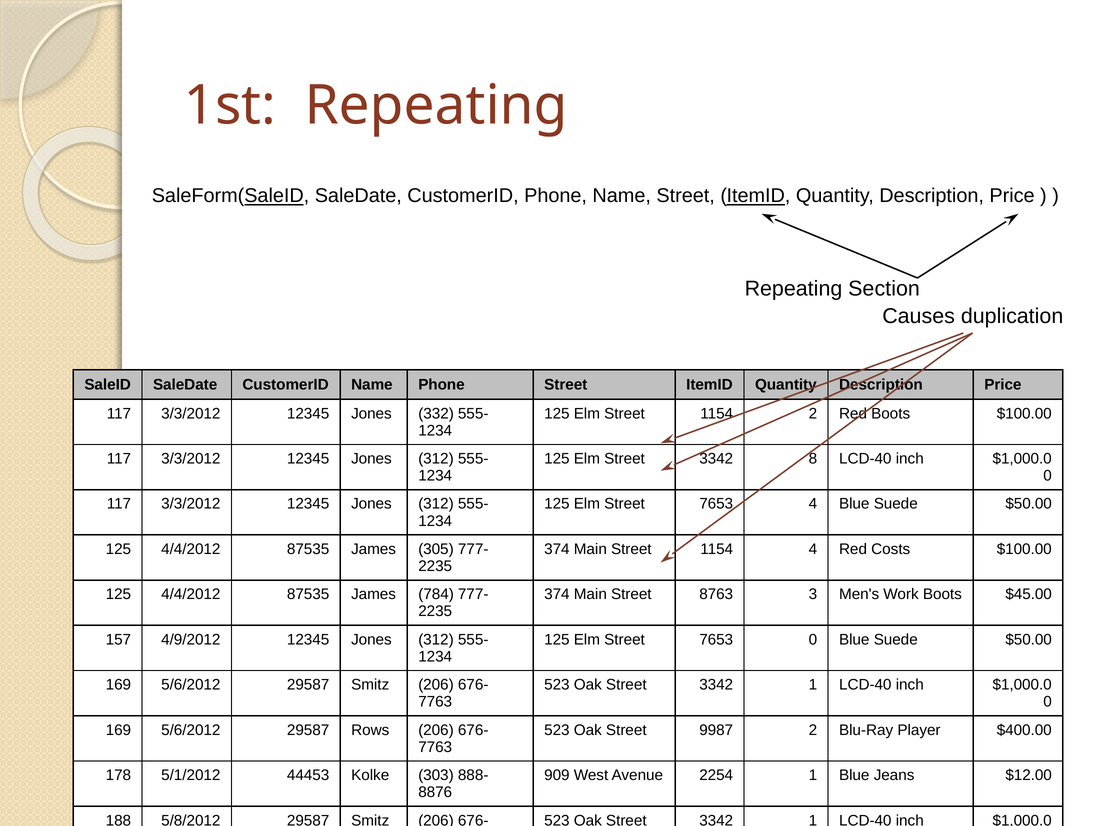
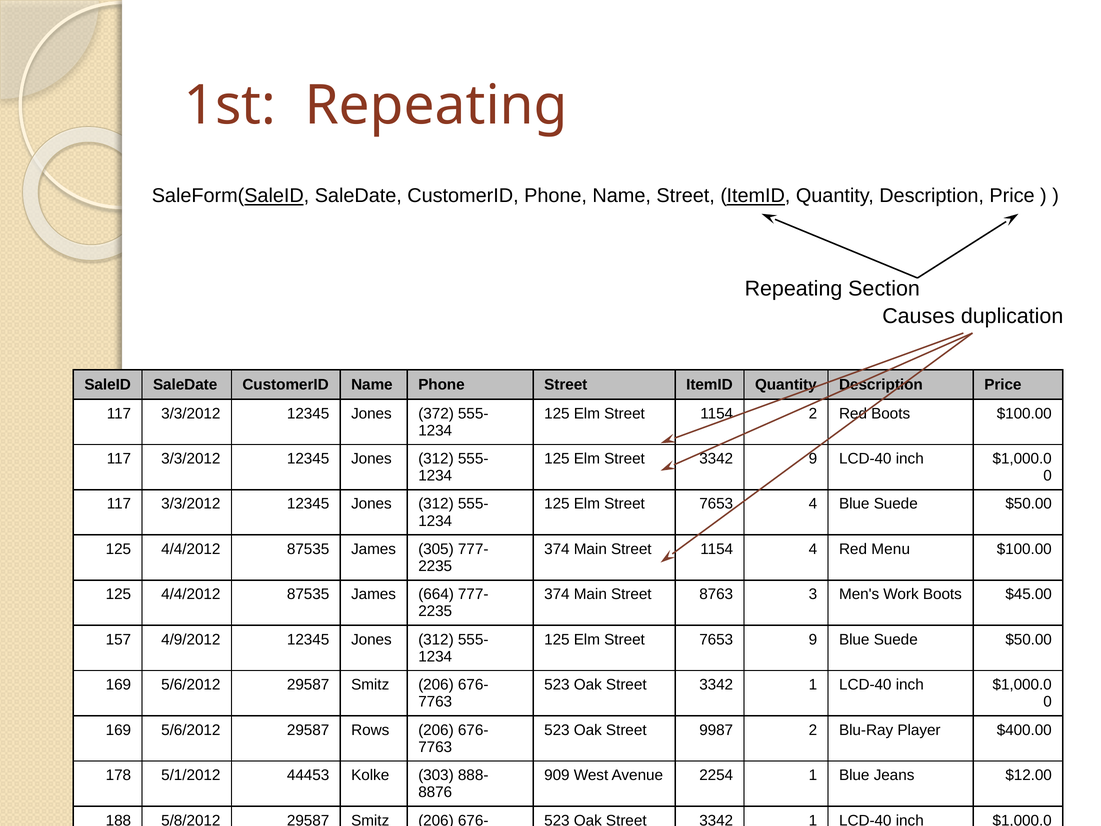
332: 332 -> 372
3342 8: 8 -> 9
Costs: Costs -> Menu
784: 784 -> 664
7653 0: 0 -> 9
